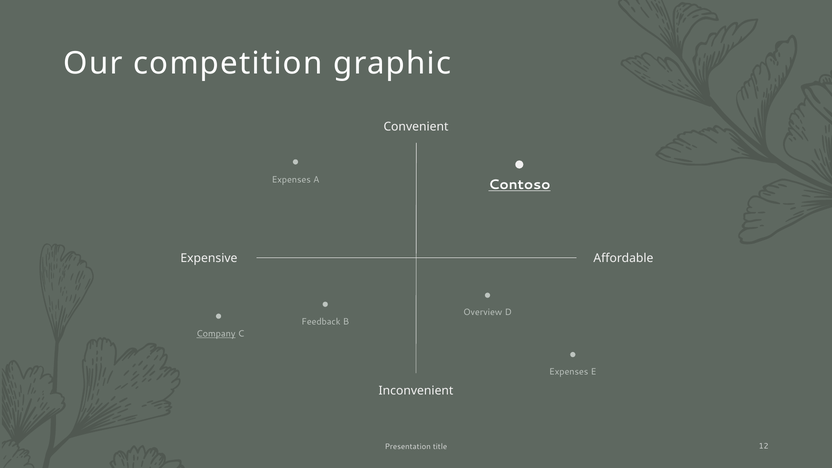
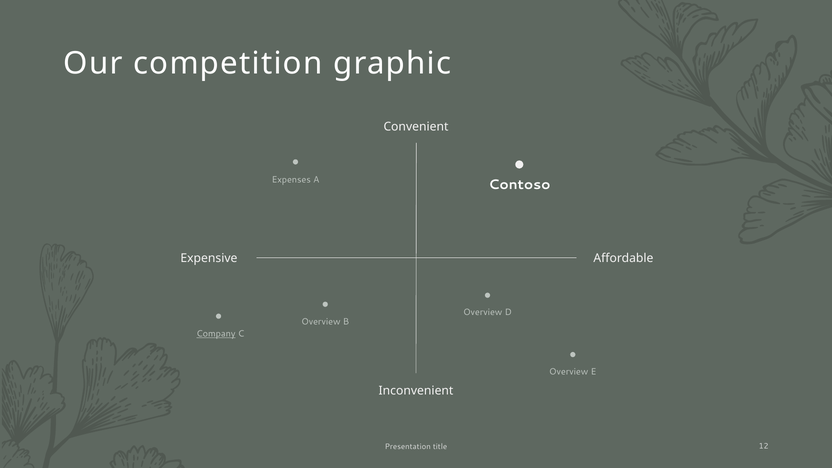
Contoso underline: present -> none
Feedback at (321, 322): Feedback -> Overview
Expenses at (569, 372): Expenses -> Overview
